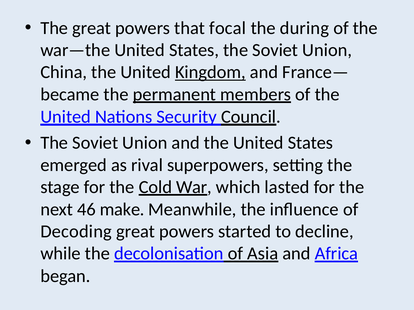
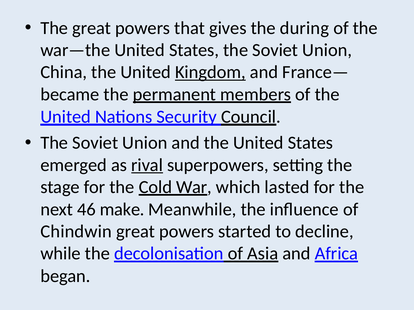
focal: focal -> gives
rival underline: none -> present
Decoding: Decoding -> Chindwin
